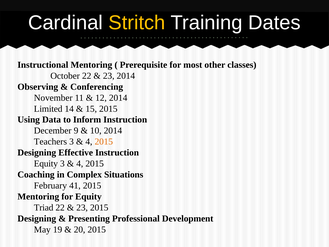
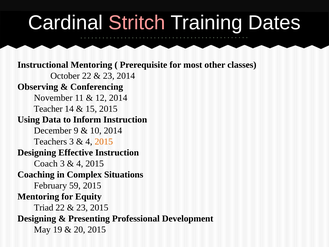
Stritch colour: yellow -> pink
Limited: Limited -> Teacher
Equity at (46, 163): Equity -> Coach
41: 41 -> 59
